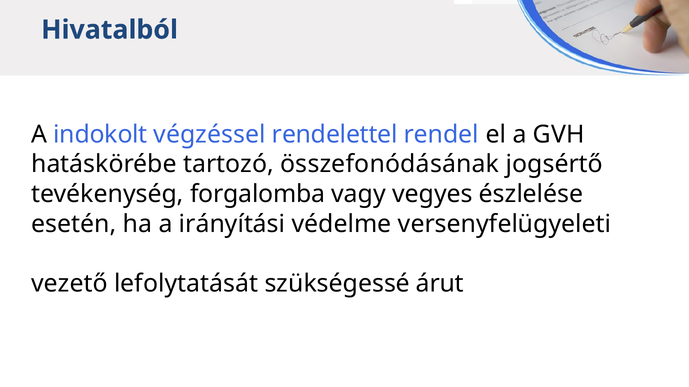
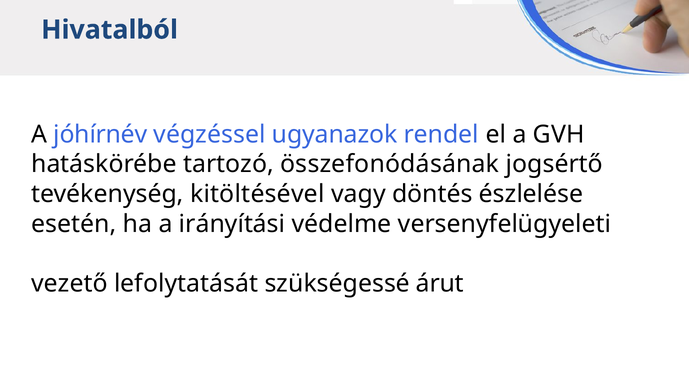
indokolt: indokolt -> jóhírnév
rendelettel: rendelettel -> ugyanazok
forgalomba: forgalomba -> kitöltésével
vegyes: vegyes -> döntés
